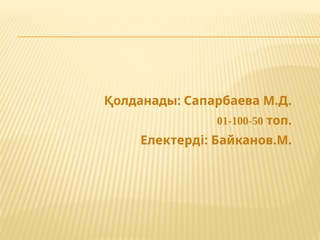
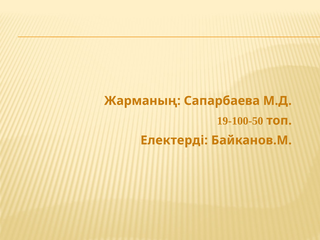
Қолданады: Қолданады -> Жарманың
01-100-50: 01-100-50 -> 19-100-50
